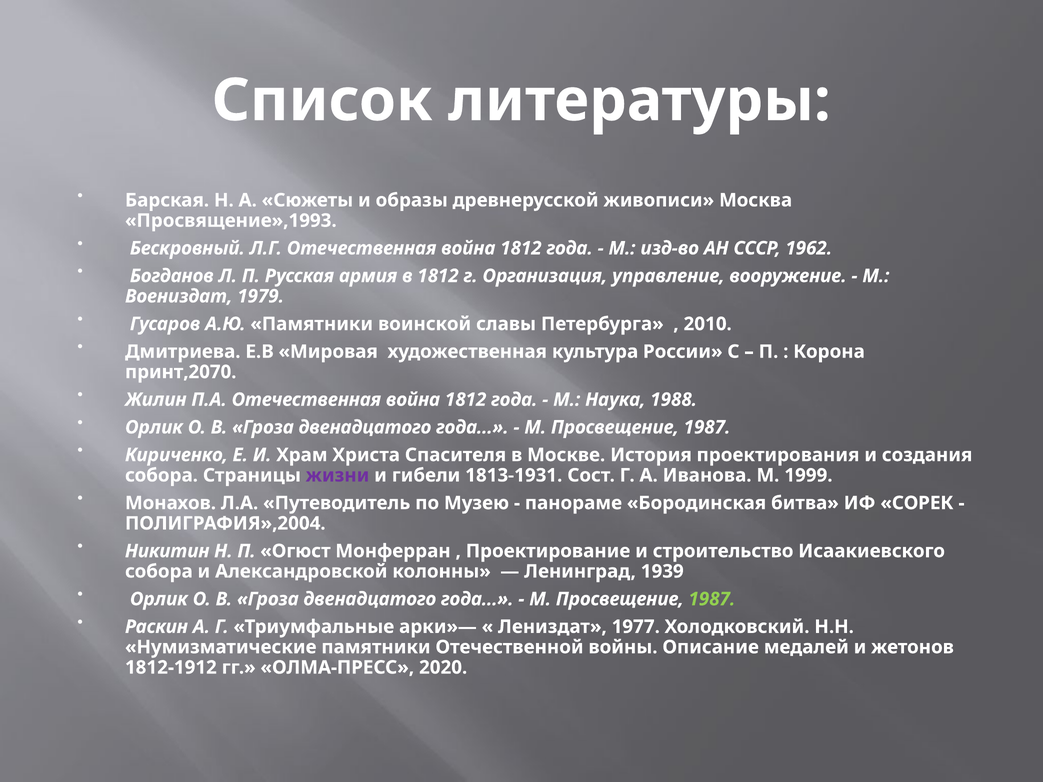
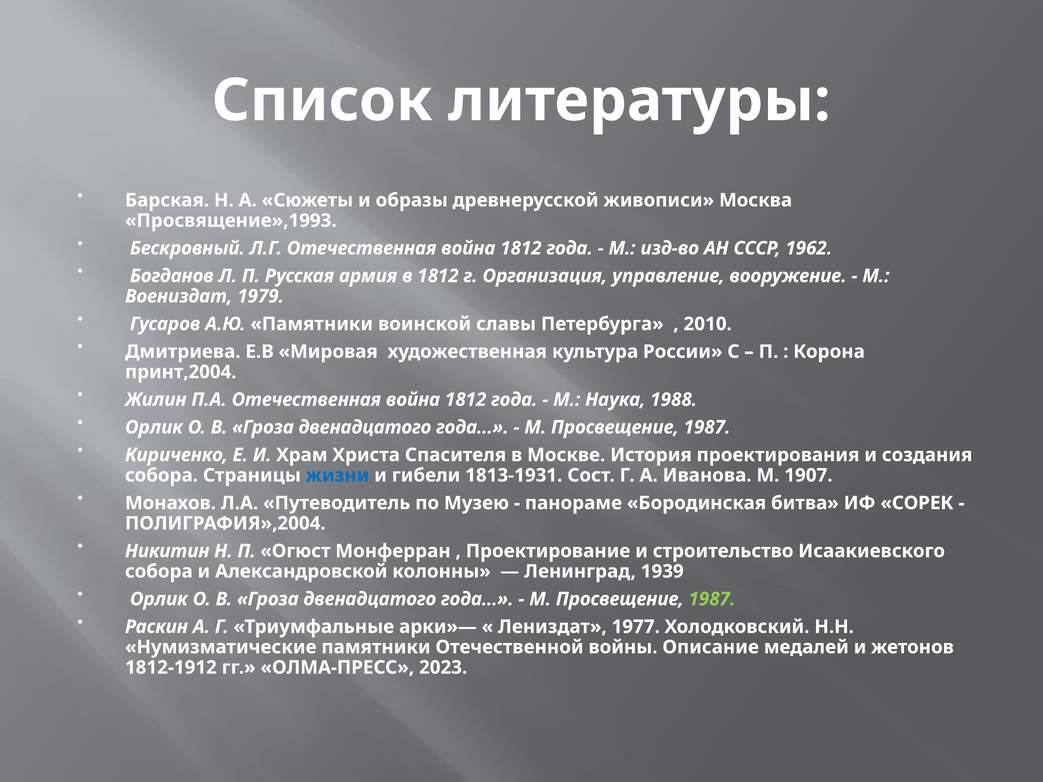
принт,2070: принт,2070 -> принт,2004
жизни colour: purple -> blue
1999: 1999 -> 1907
2020: 2020 -> 2023
